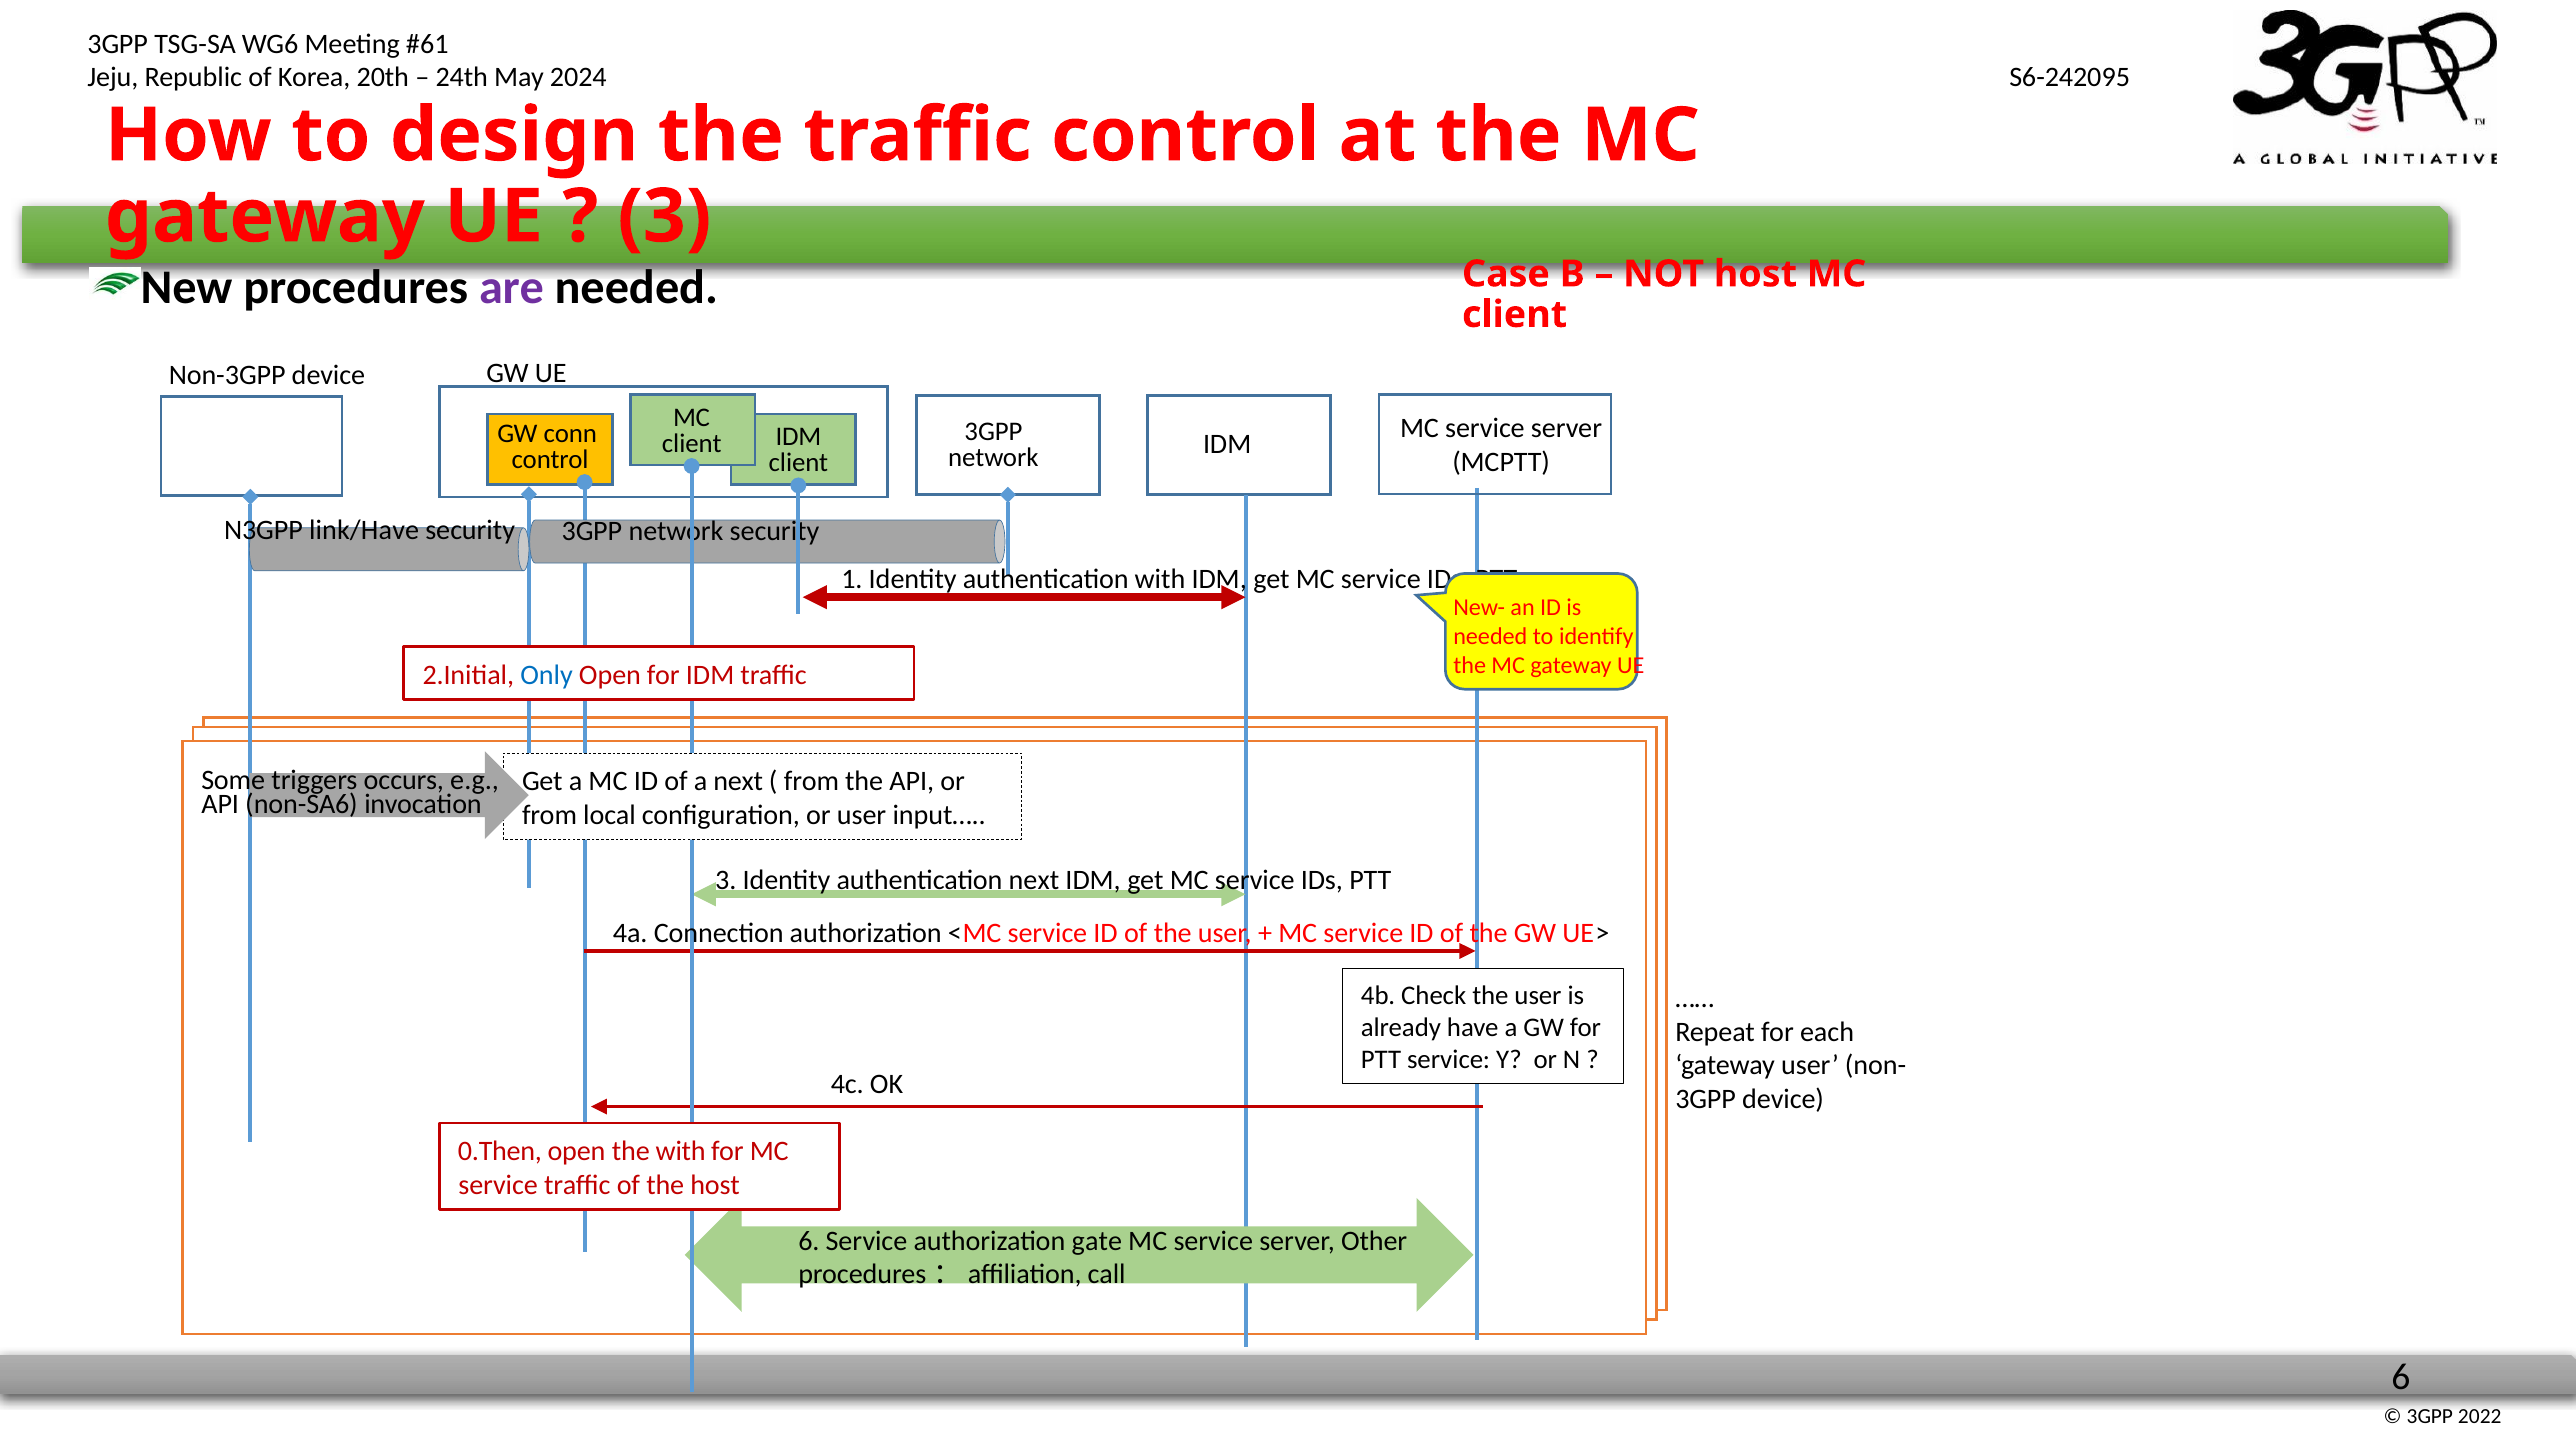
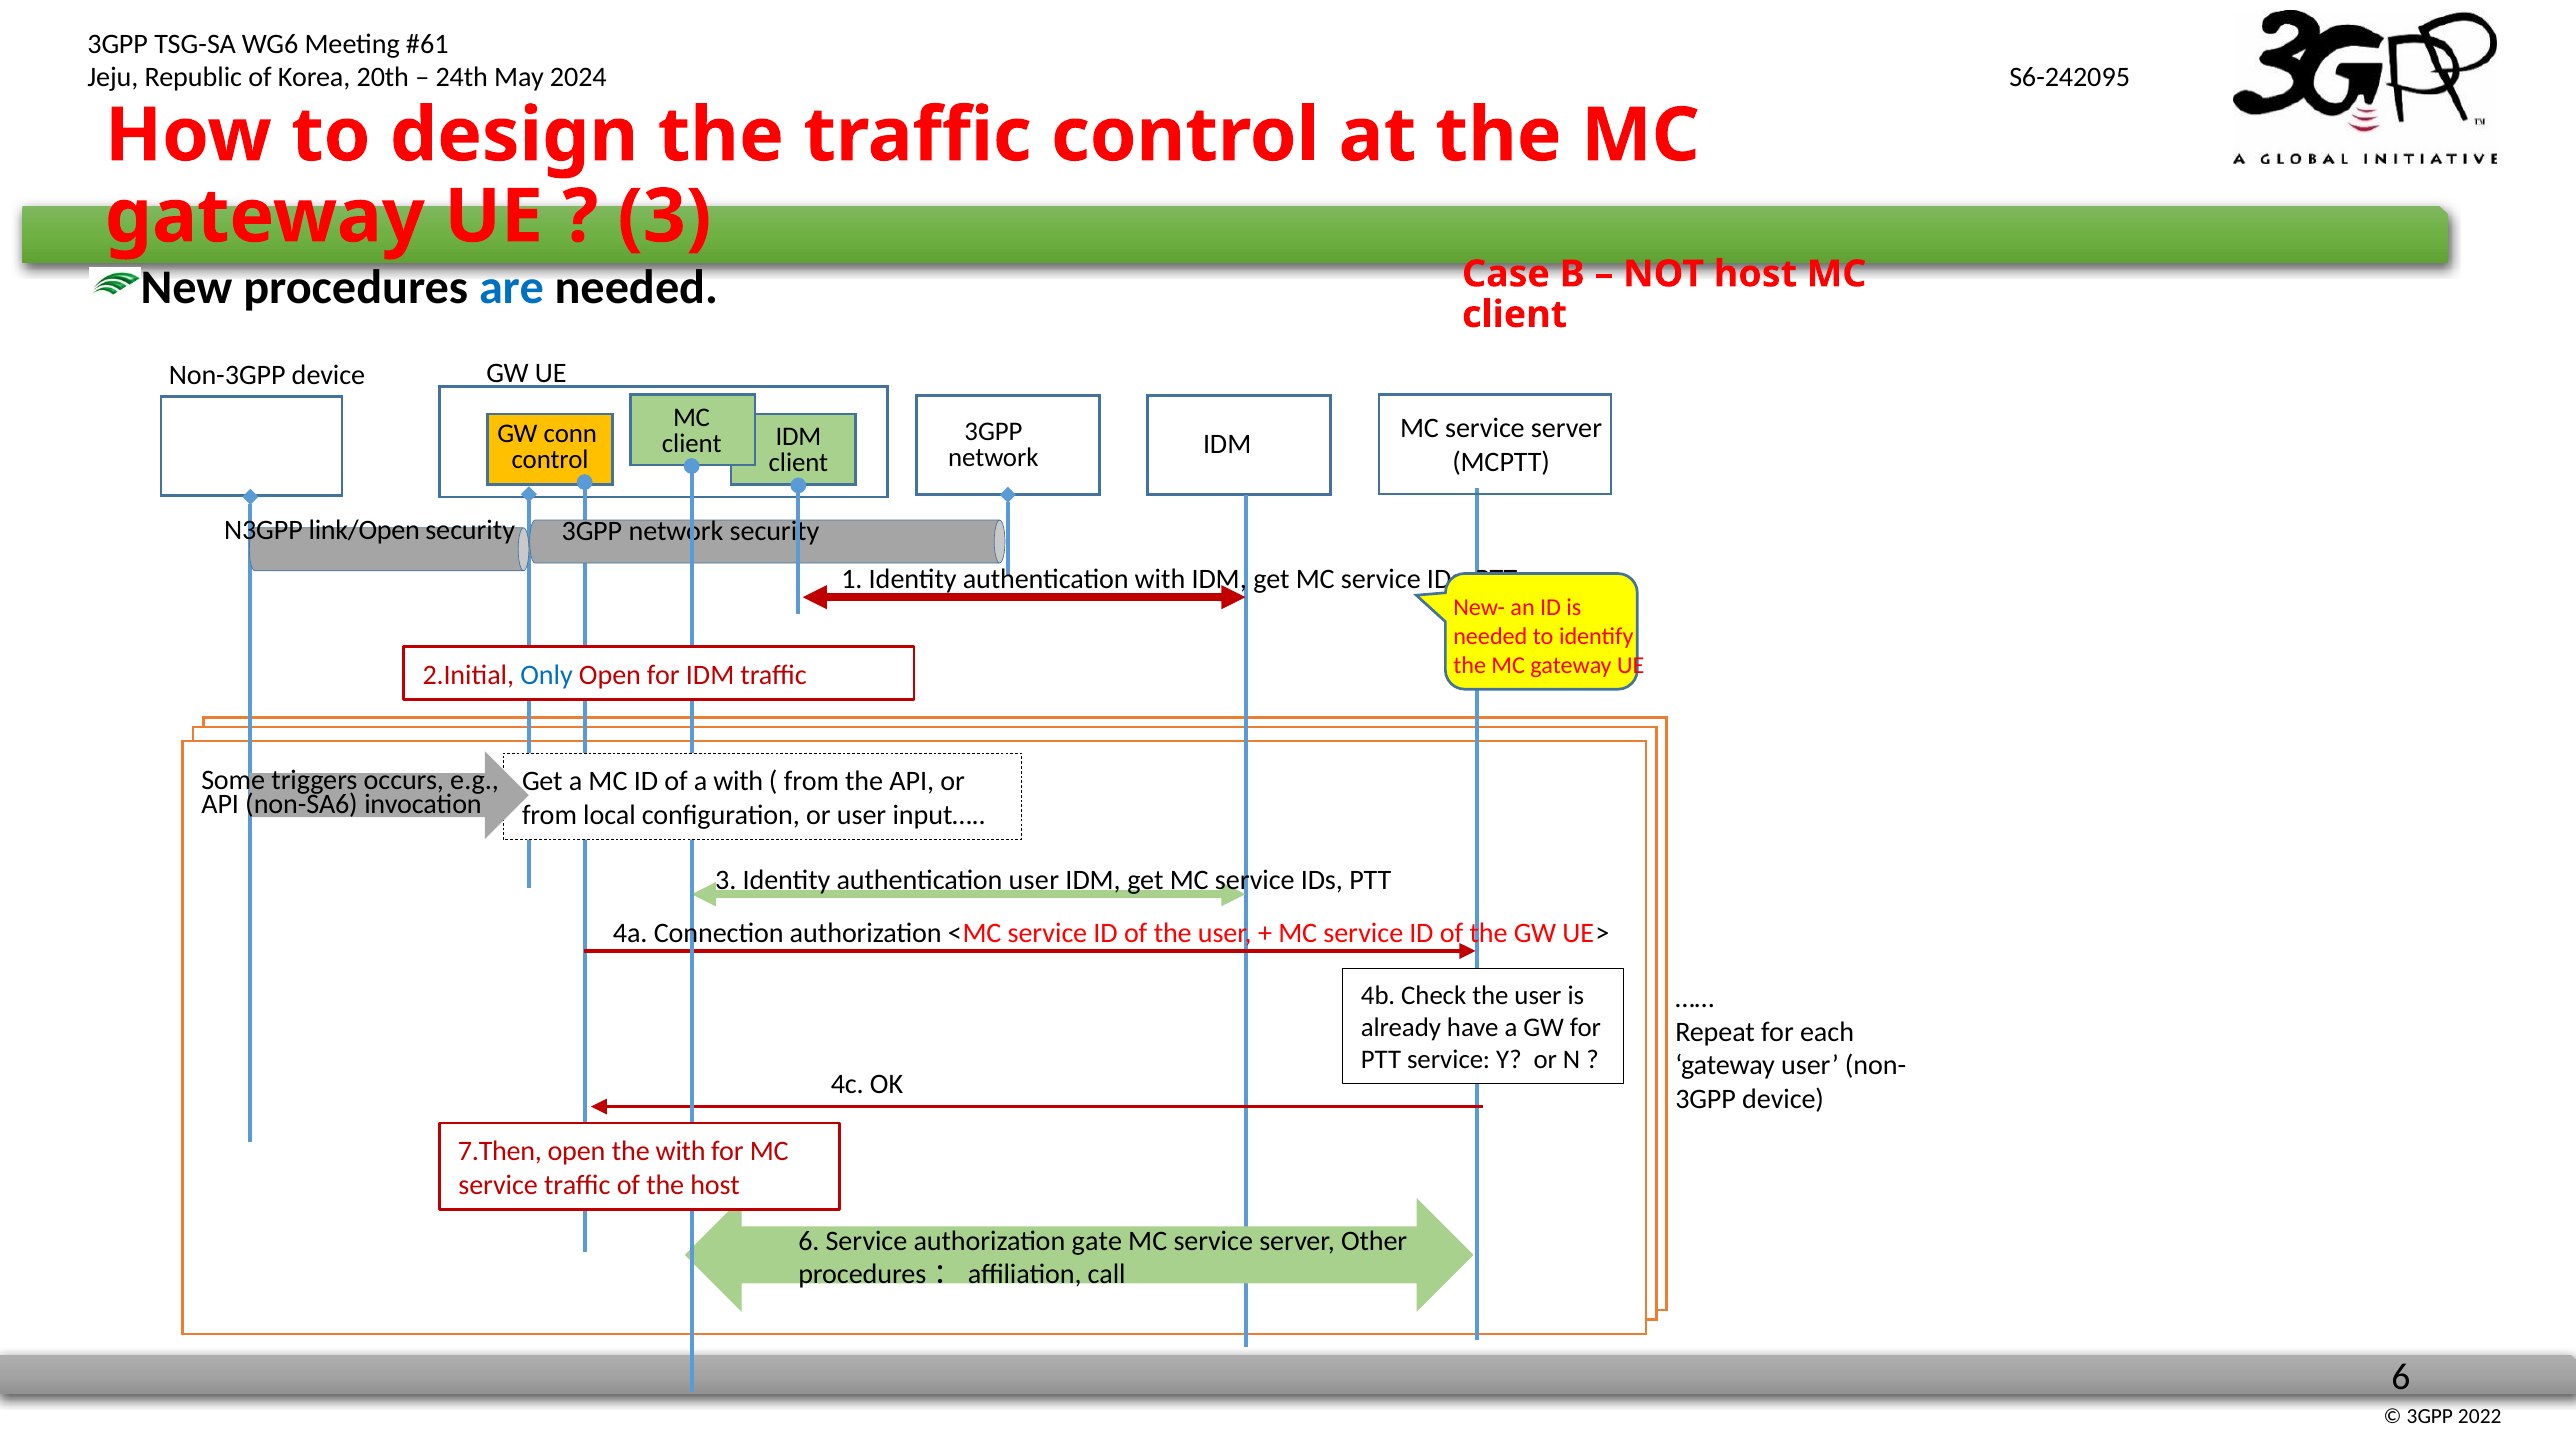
are colour: purple -> blue
link/Have: link/Have -> link/Open
a next: next -> with
authentication next: next -> user
0.Then: 0.Then -> 7.Then
